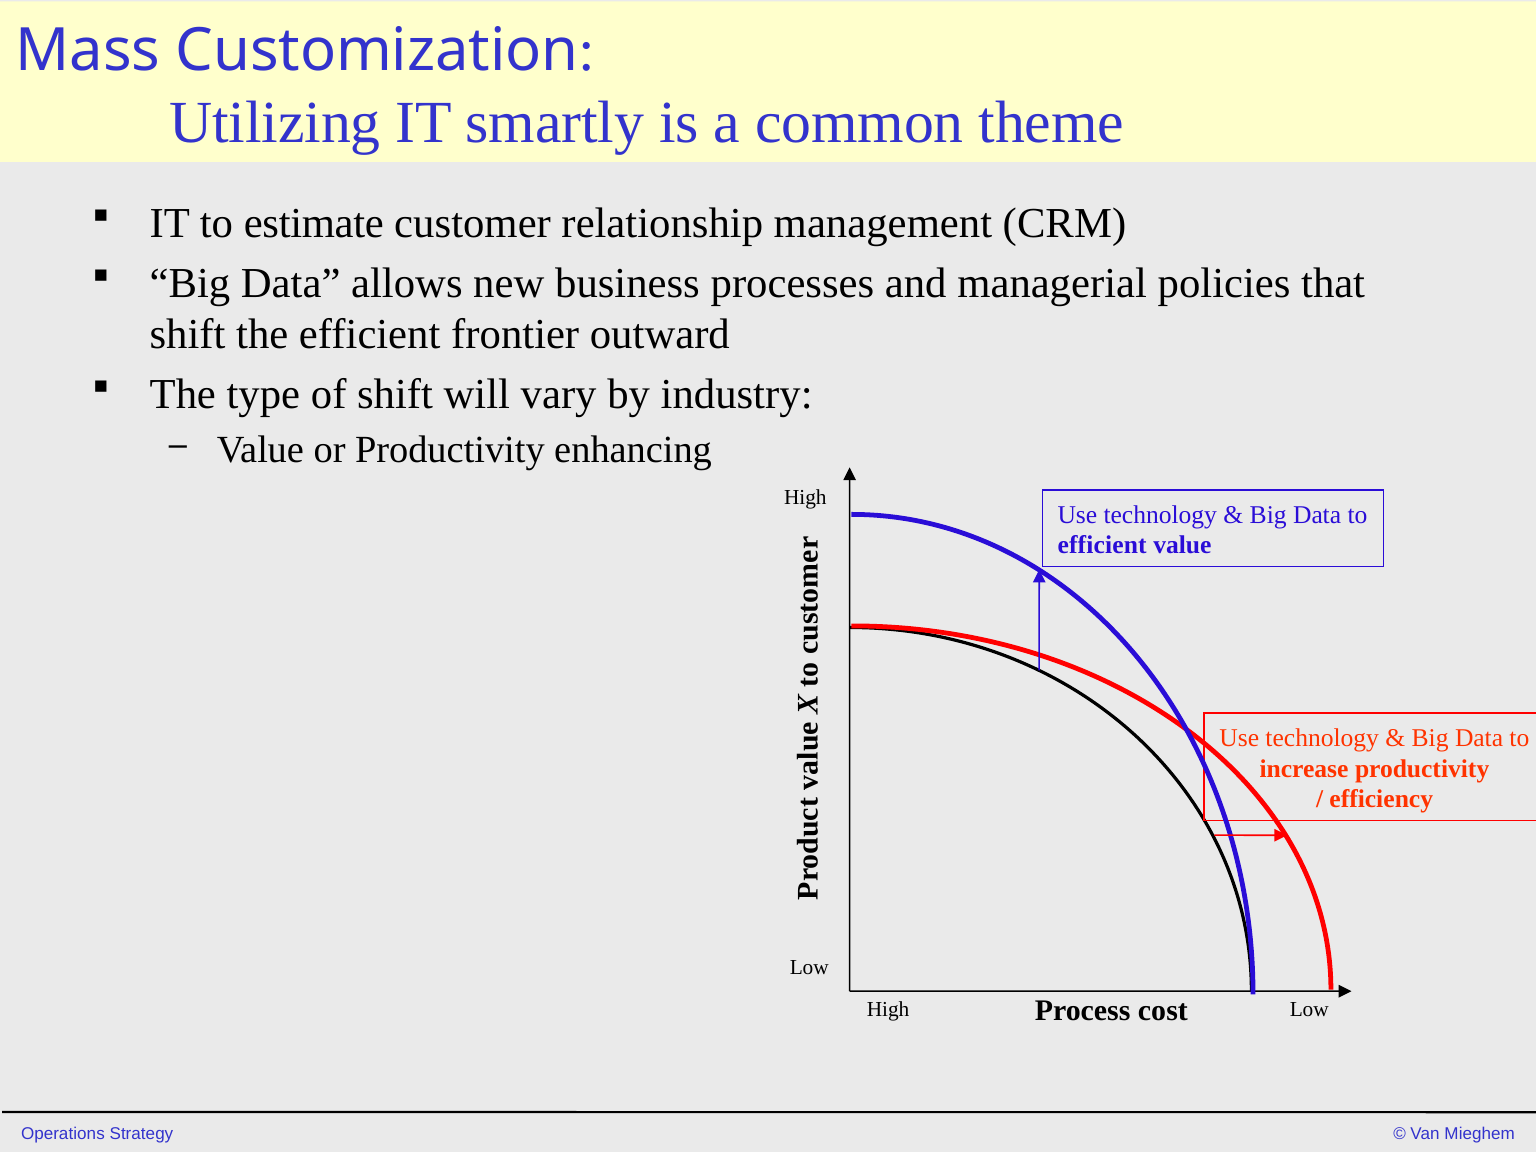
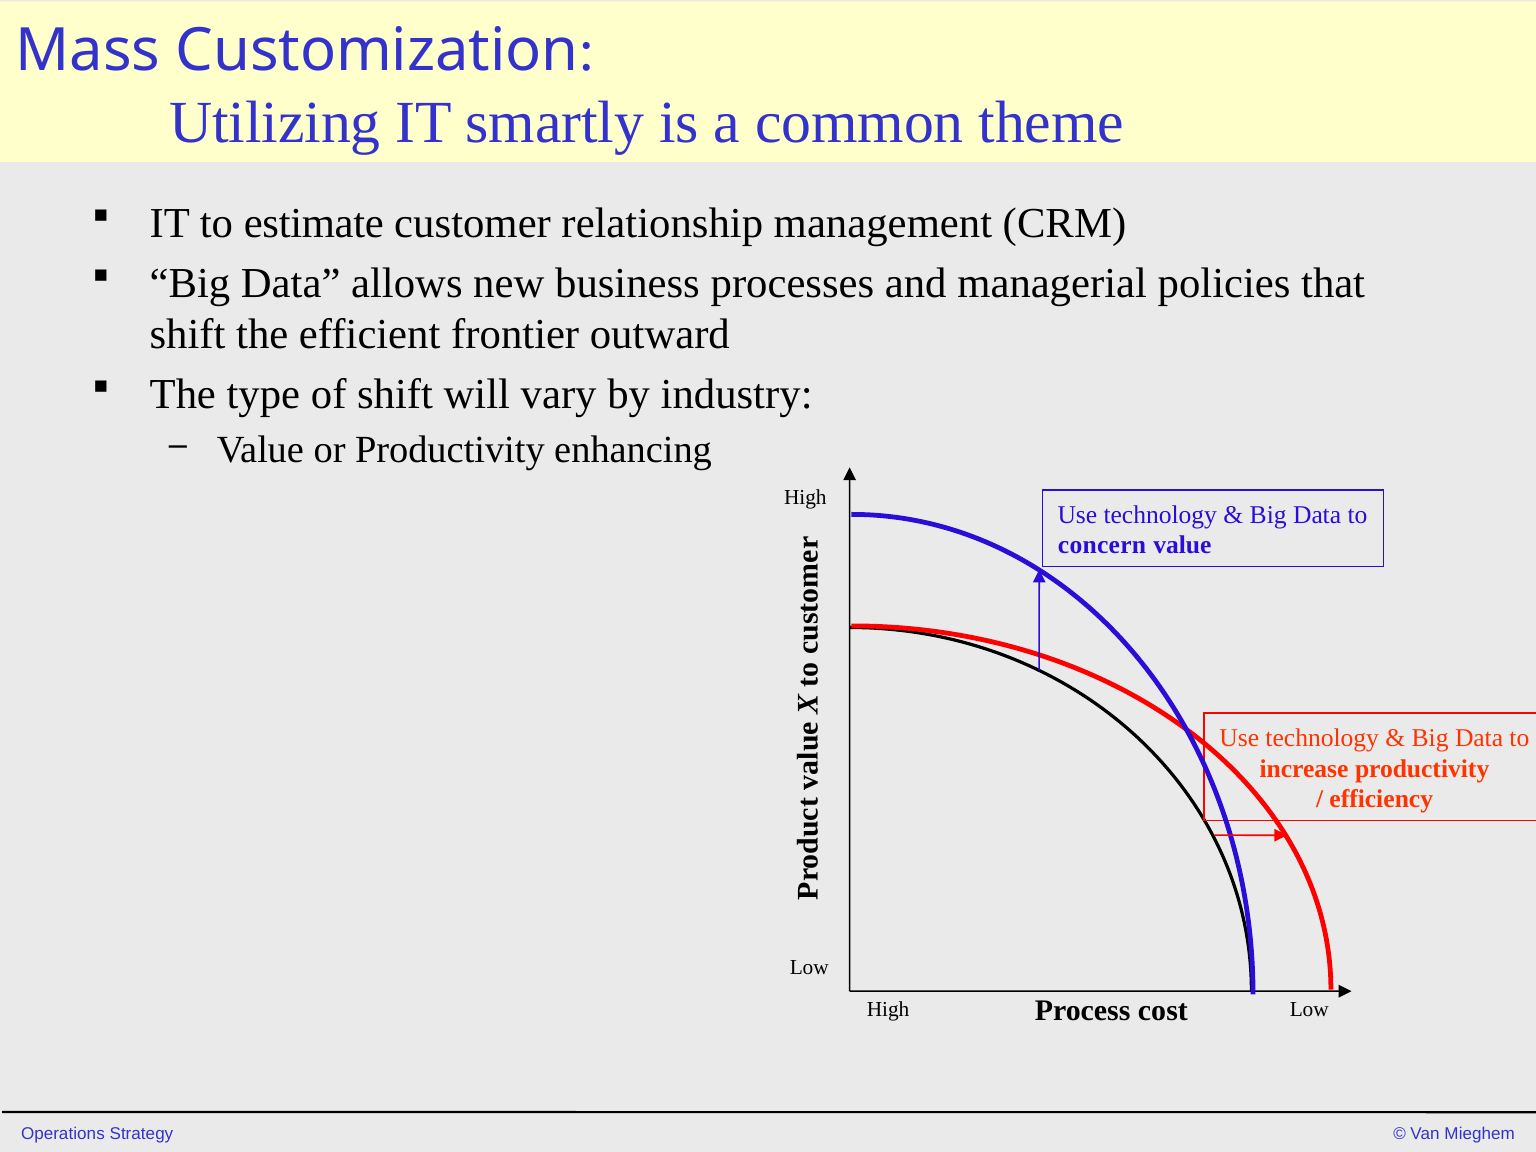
efficient at (1102, 545): efficient -> concern
